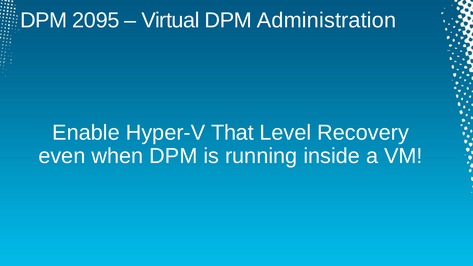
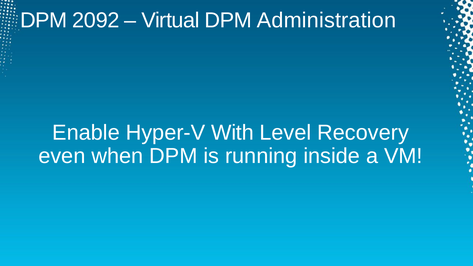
2095: 2095 -> 2092
That: That -> With
